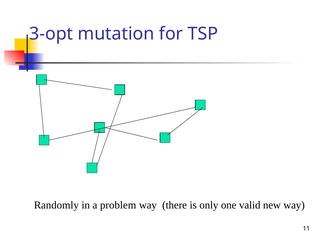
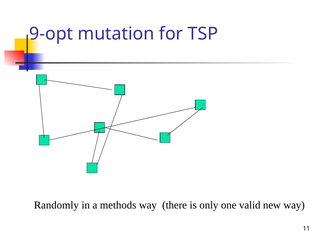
3-opt: 3-opt -> 9-opt
problem: problem -> methods
